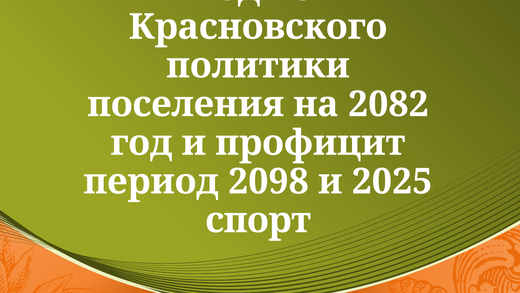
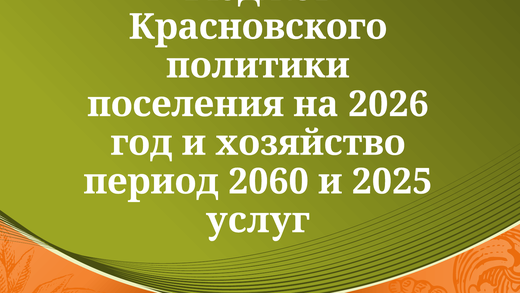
2082: 2082 -> 2026
профицит: профицит -> хозяйство
2098: 2098 -> 2060
спорт: спорт -> услуг
